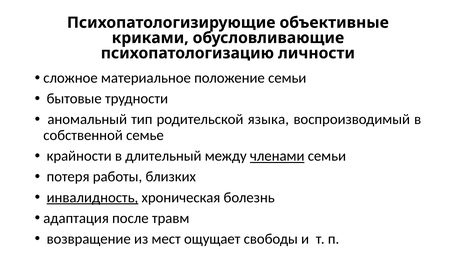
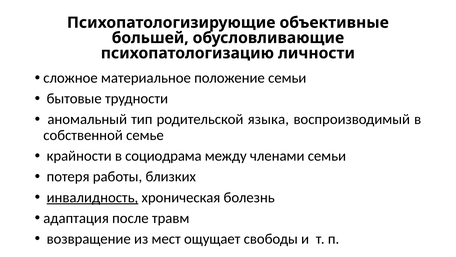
криками: криками -> большей
длительный: длительный -> социодрама
членами underline: present -> none
